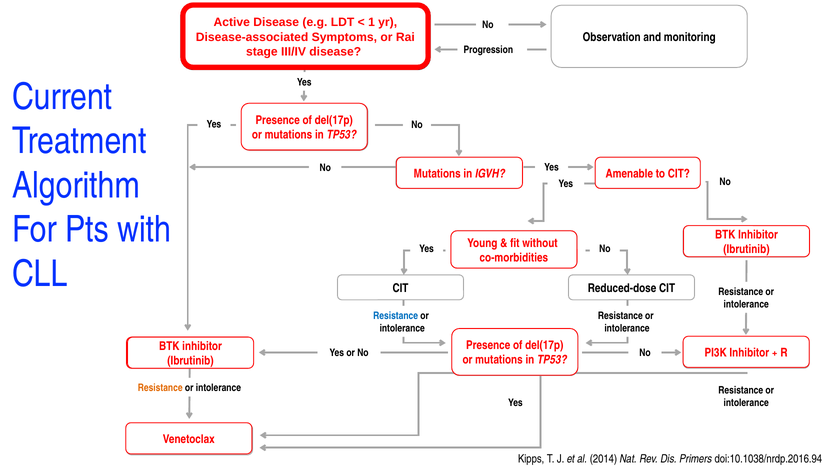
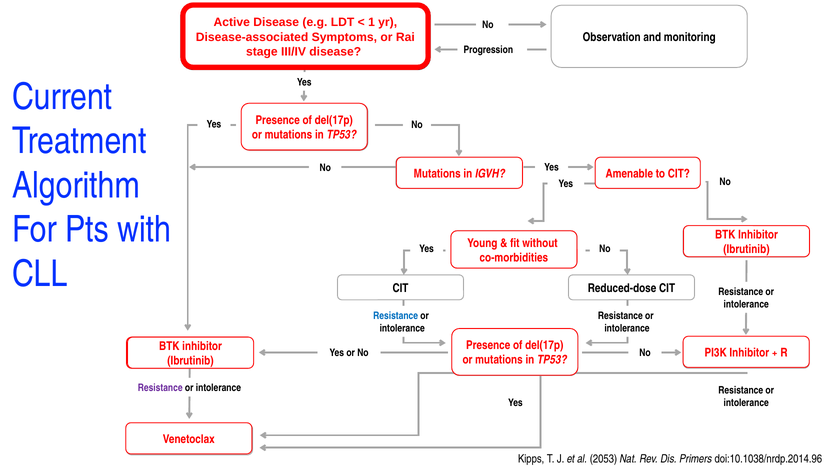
Resistance at (160, 388) colour: orange -> purple
2014: 2014 -> 2053
doi:10.1038/nrdp.2016.94: doi:10.1038/nrdp.2016.94 -> doi:10.1038/nrdp.2014.96
